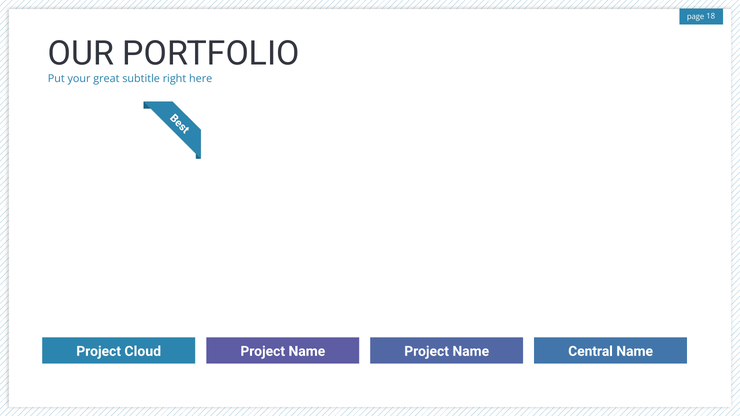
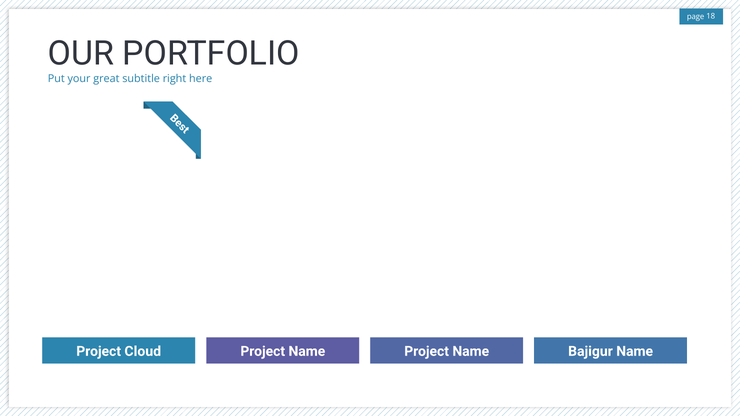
Central: Central -> Bajigur
